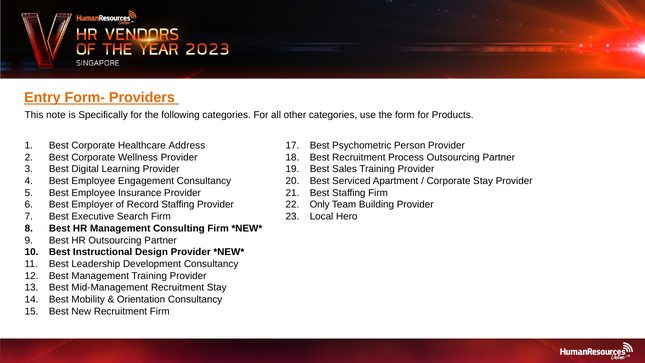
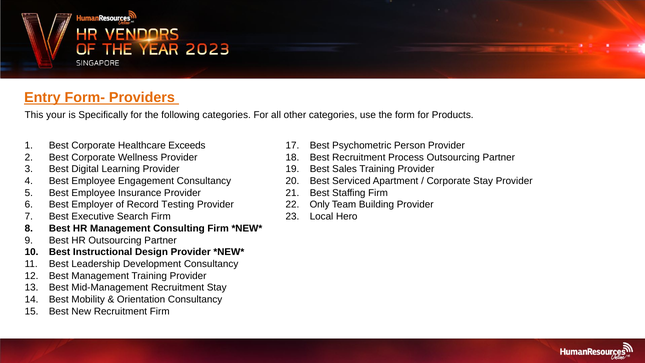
note: note -> your
Address: Address -> Exceeds
Record Staffing: Staffing -> Testing
